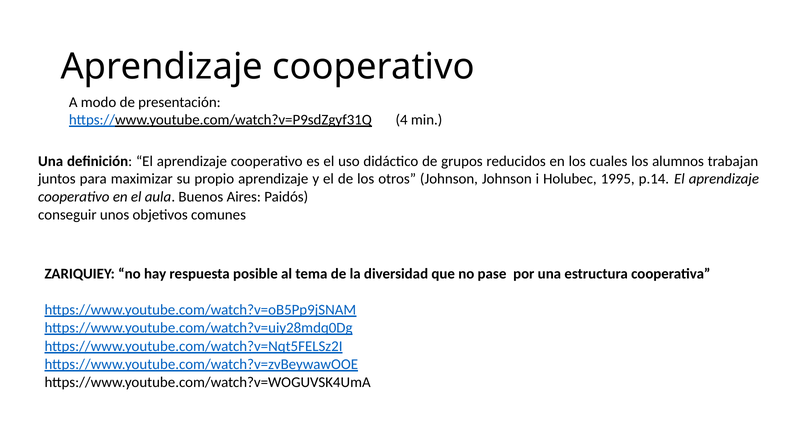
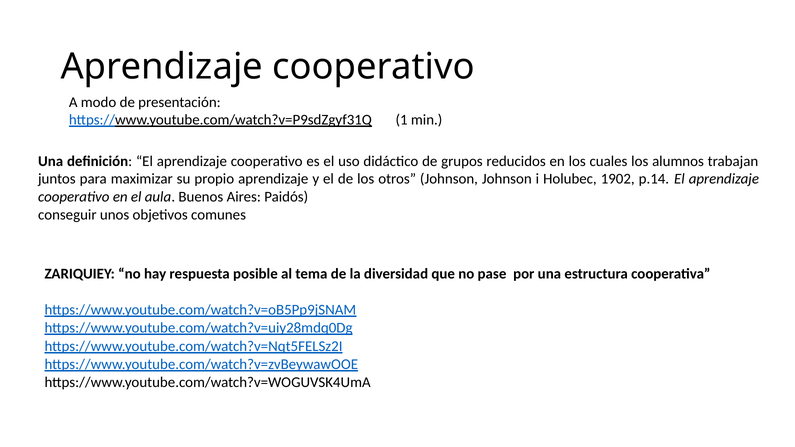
4: 4 -> 1
1995: 1995 -> 1902
